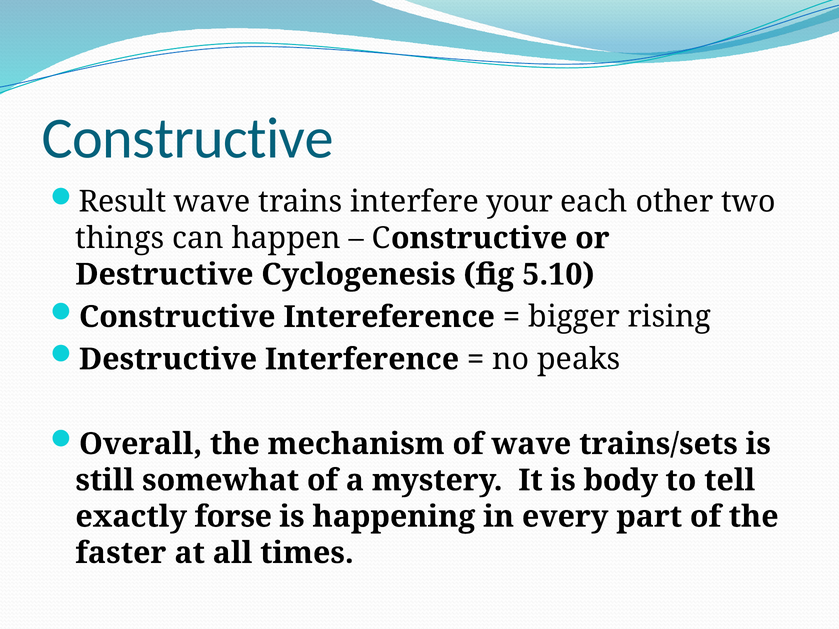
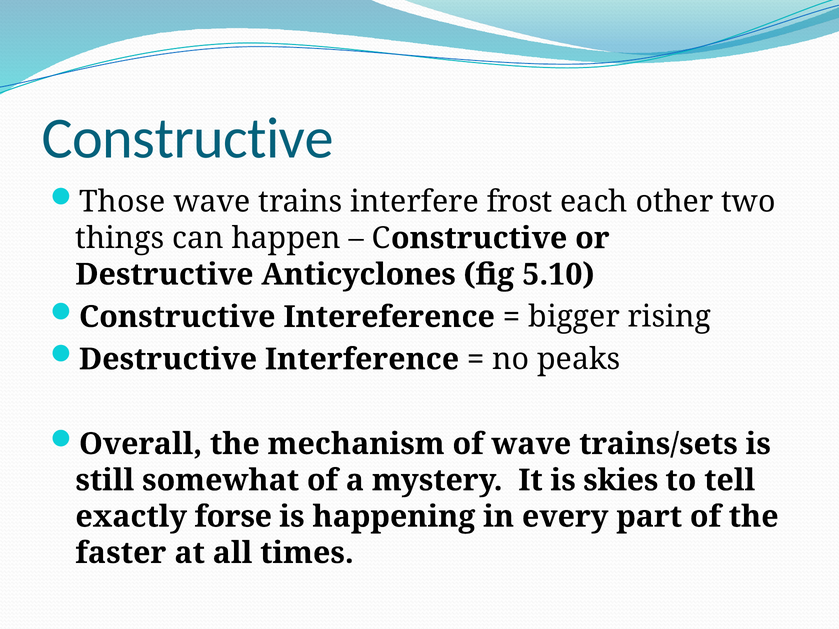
Result: Result -> Those
your: your -> frost
Cyclogenesis: Cyclogenesis -> Anticyclones
body: body -> skies
